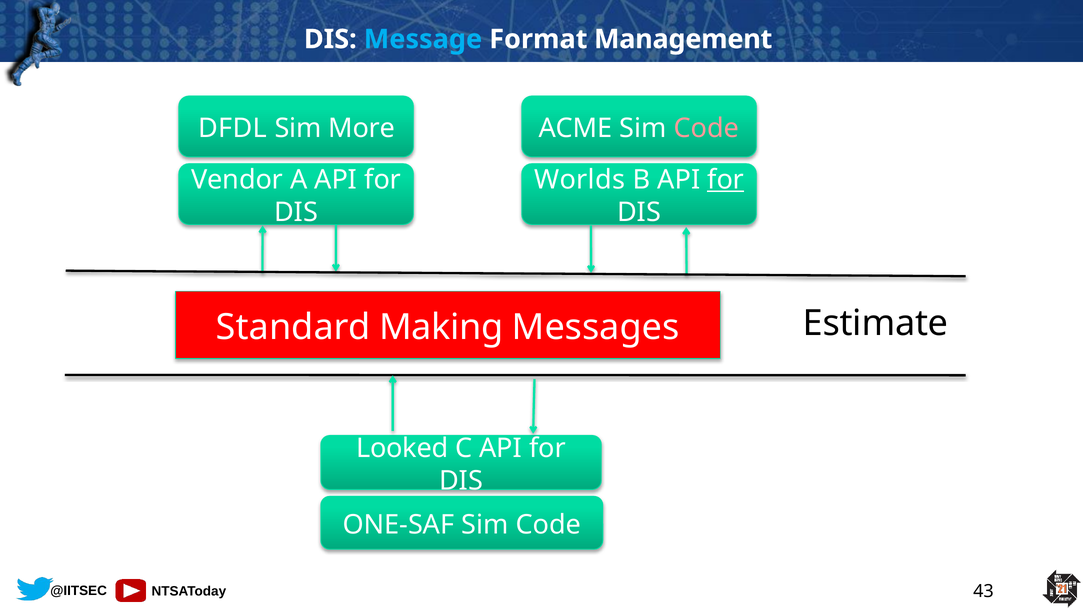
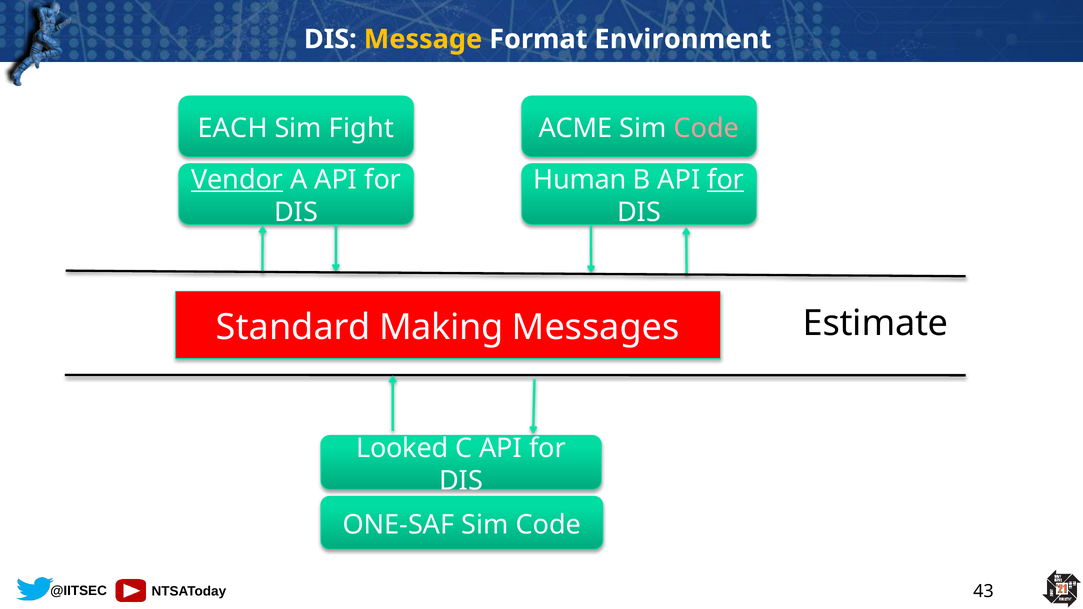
Message colour: light blue -> yellow
Management: Management -> Environment
DFDL: DFDL -> EACH
More: More -> Fight
Vendor underline: none -> present
Worlds: Worlds -> Human
